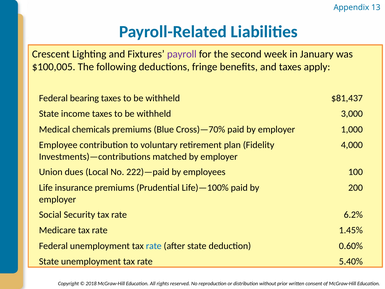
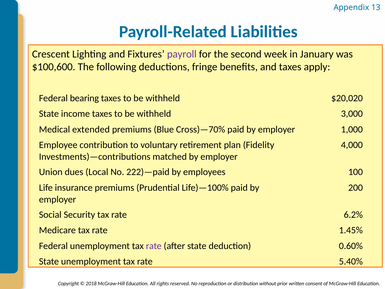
$100,005: $100,005 -> $100,600
$81,437: $81,437 -> $20,020
chemicals: chemicals -> extended
rate at (154, 246) colour: blue -> purple
